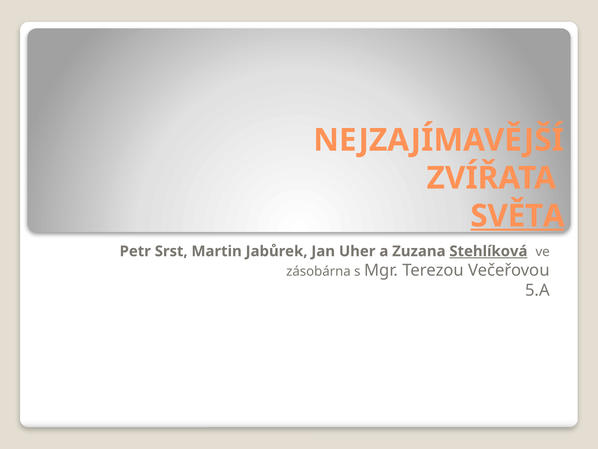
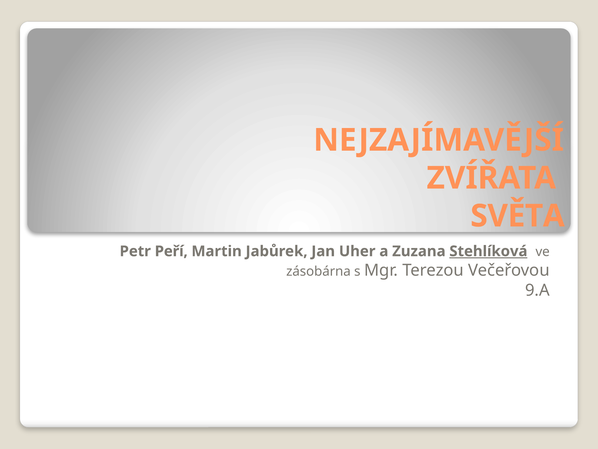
SVĚTA underline: present -> none
Srst: Srst -> Peří
5.A: 5.A -> 9.A
